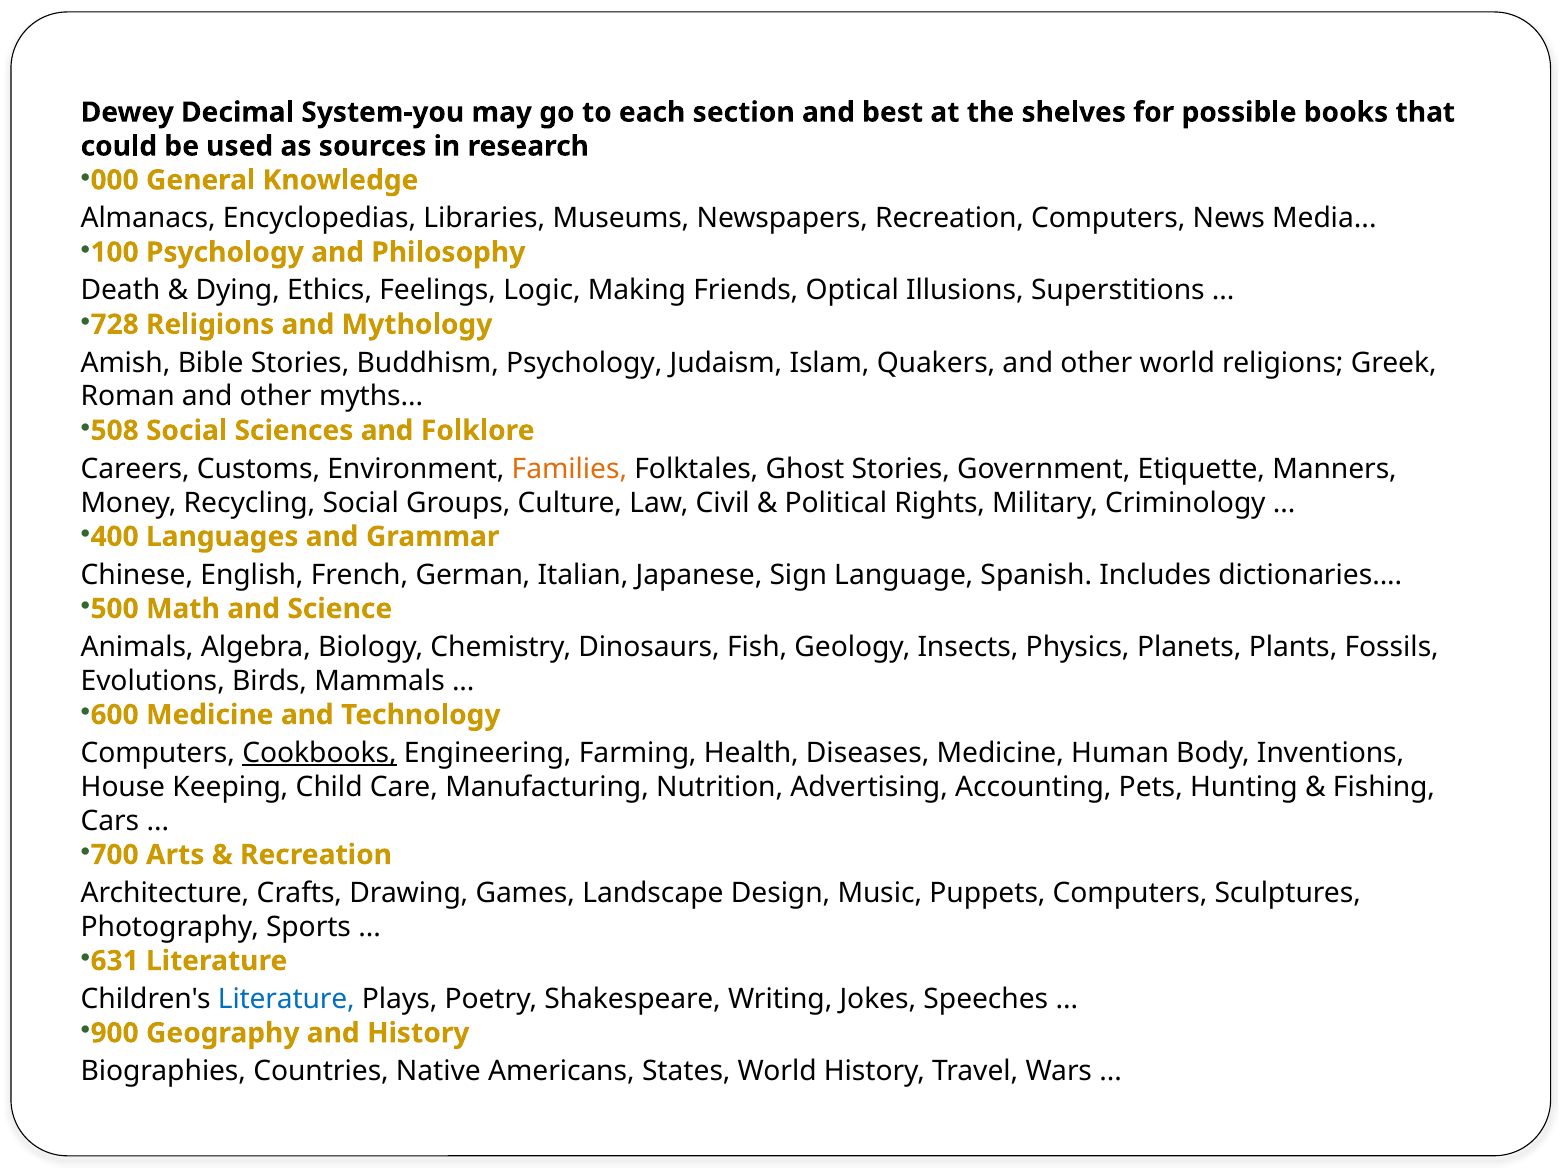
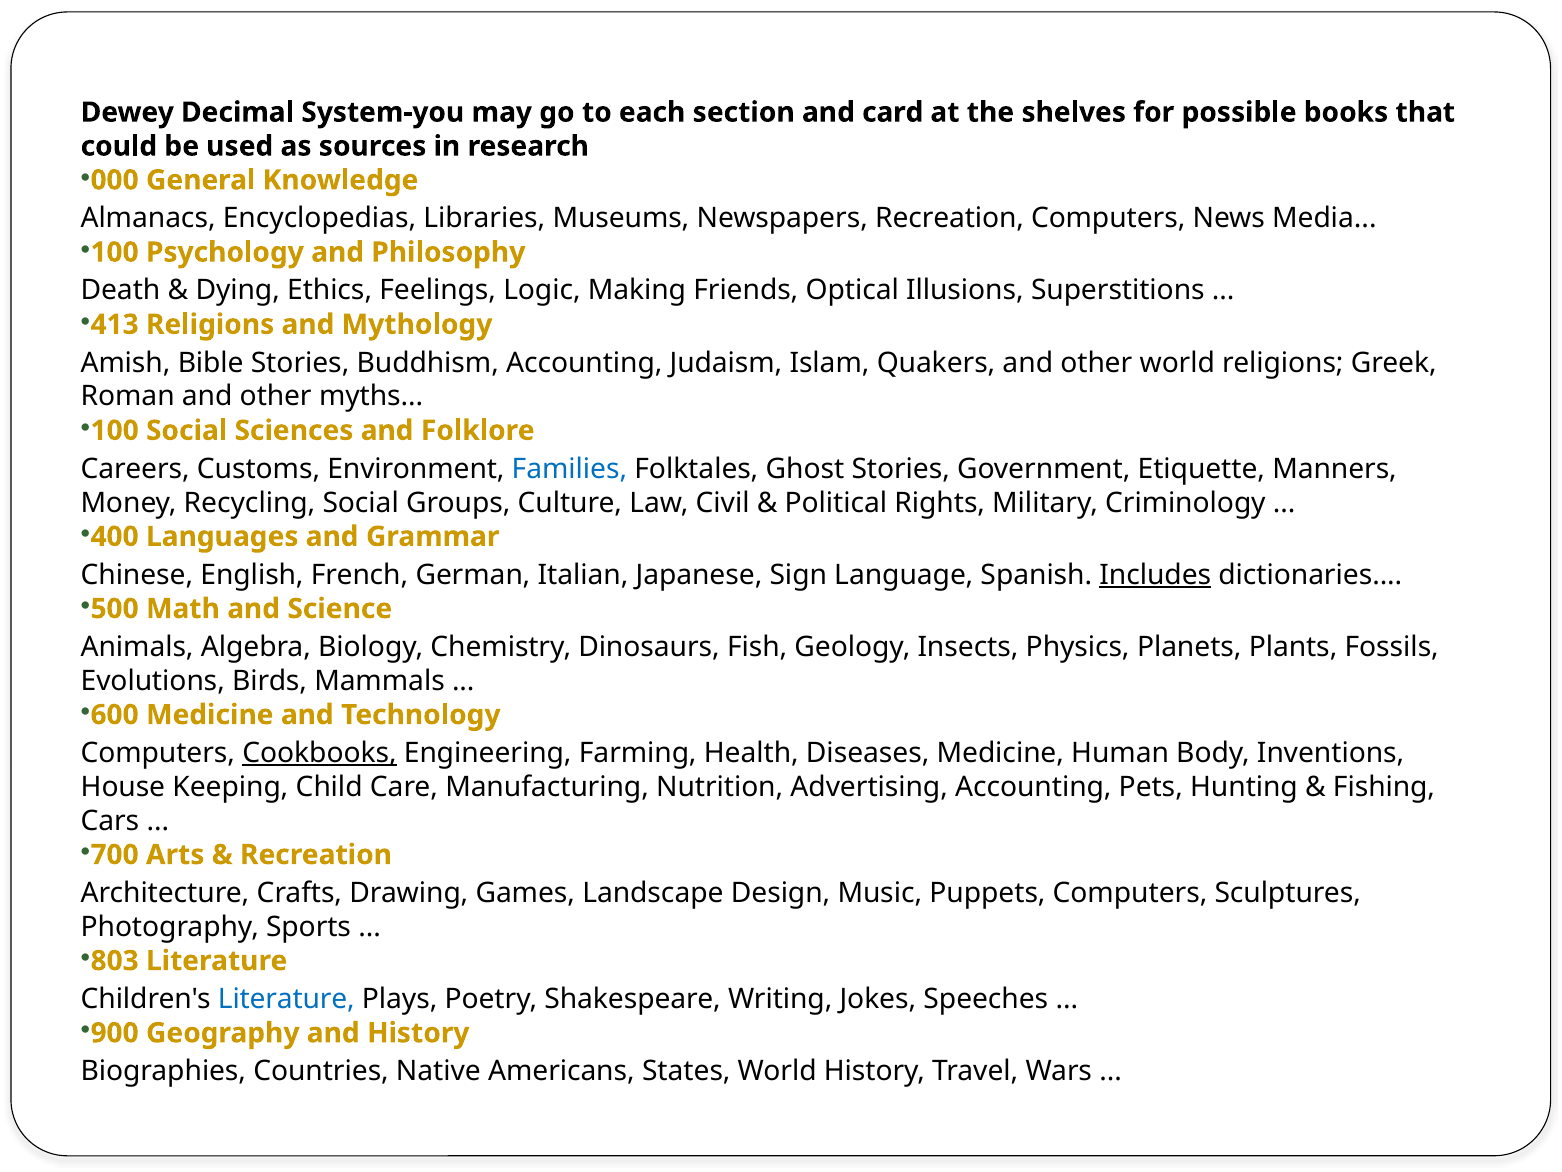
best: best -> card
728: 728 -> 413
Buddhism Psychology: Psychology -> Accounting
508 at (115, 430): 508 -> 100
Families colour: orange -> blue
Includes underline: none -> present
631: 631 -> 803
